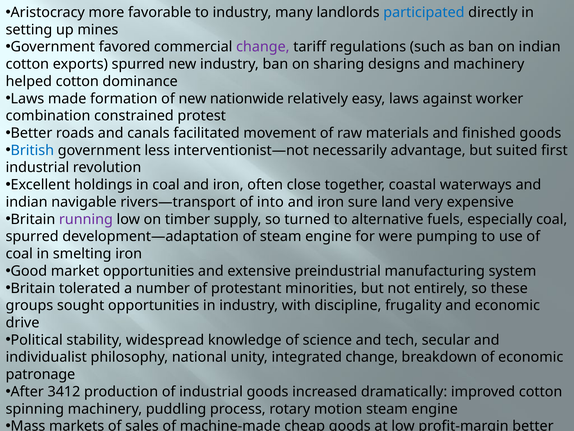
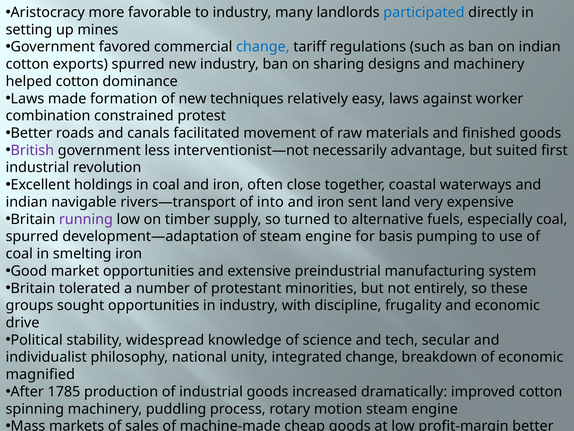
change at (263, 47) colour: purple -> blue
nationwide: nationwide -> techniques
British colour: blue -> purple
sure: sure -> sent
were: were -> basis
patronage: patronage -> magnified
3412: 3412 -> 1785
